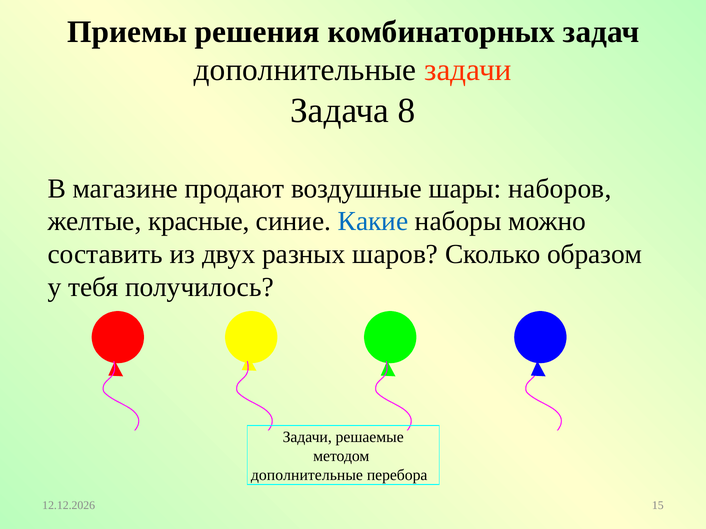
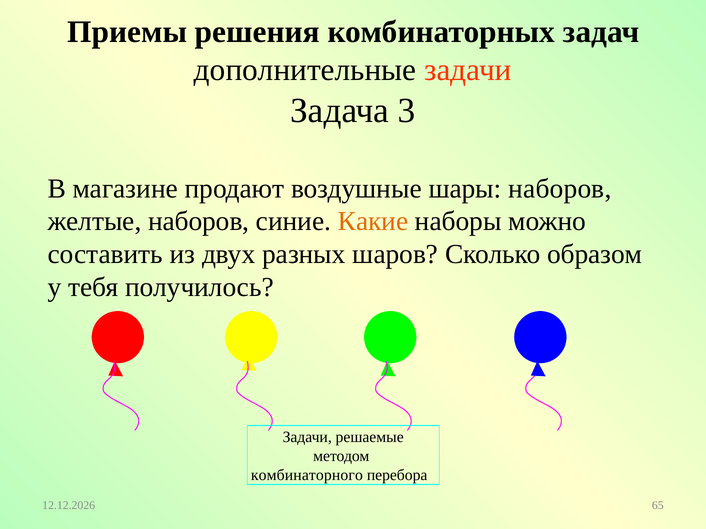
8: 8 -> 3
желтые красные: красные -> наборов
Какие colour: blue -> orange
дополнительные at (307, 475): дополнительные -> комбинаторного
15: 15 -> 65
